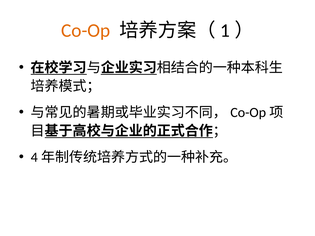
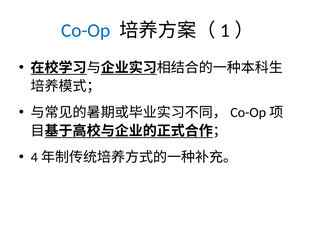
Co-Op colour: orange -> blue
